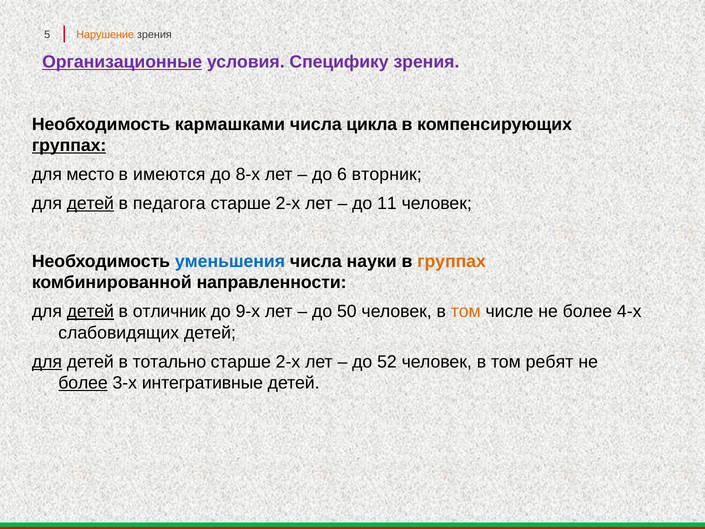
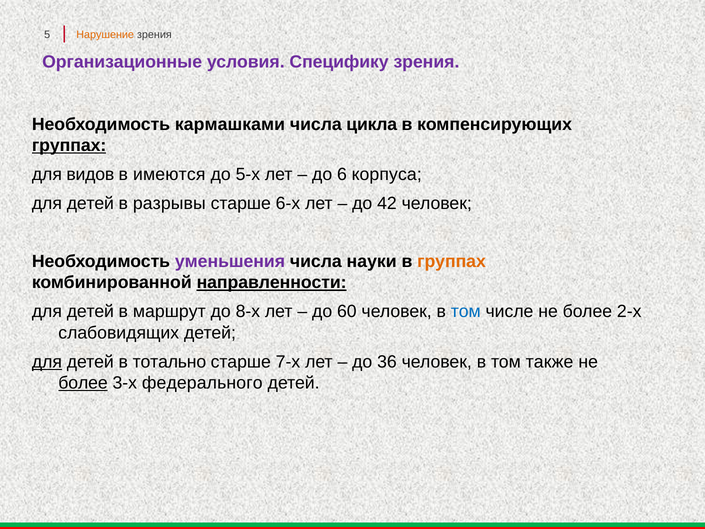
Организационные underline: present -> none
место: место -> видов
8-х: 8-х -> 5-х
вторник: вторник -> корпуса
детей at (90, 203) underline: present -> none
педагога: педагога -> разрывы
2-х at (288, 203): 2-х -> 6-х
11: 11 -> 42
уменьшения colour: blue -> purple
направленности underline: none -> present
детей at (90, 312) underline: present -> none
отличник: отличник -> маршрут
9-х: 9-х -> 8-х
50: 50 -> 60
том at (466, 312) colour: orange -> blue
4-х: 4-х -> 2-х
2-х at (288, 362): 2-х -> 7-х
52: 52 -> 36
ребят: ребят -> также
интегративные: интегративные -> федерального
